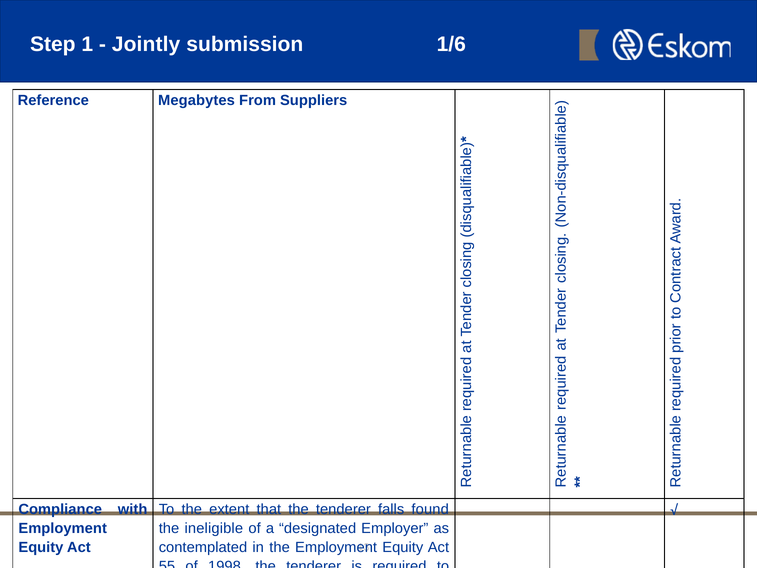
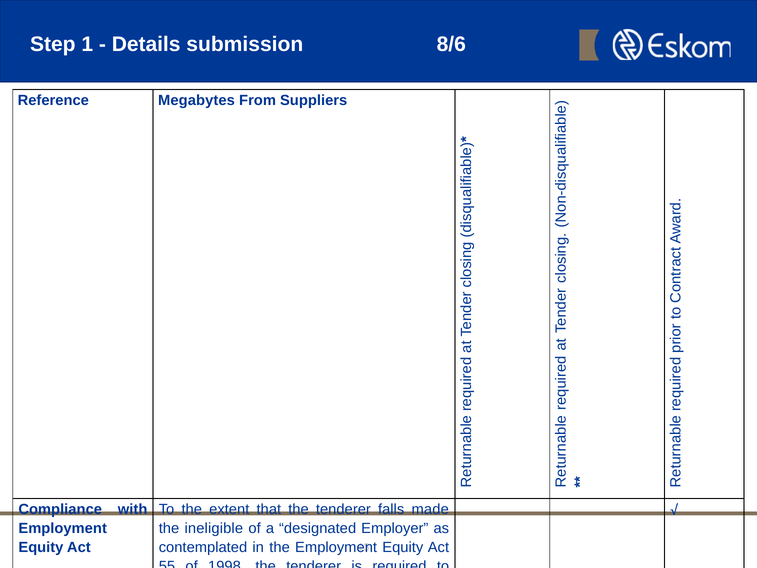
Jointly: Jointly -> Details
1/6: 1/6 -> 8/6
found: found -> made
